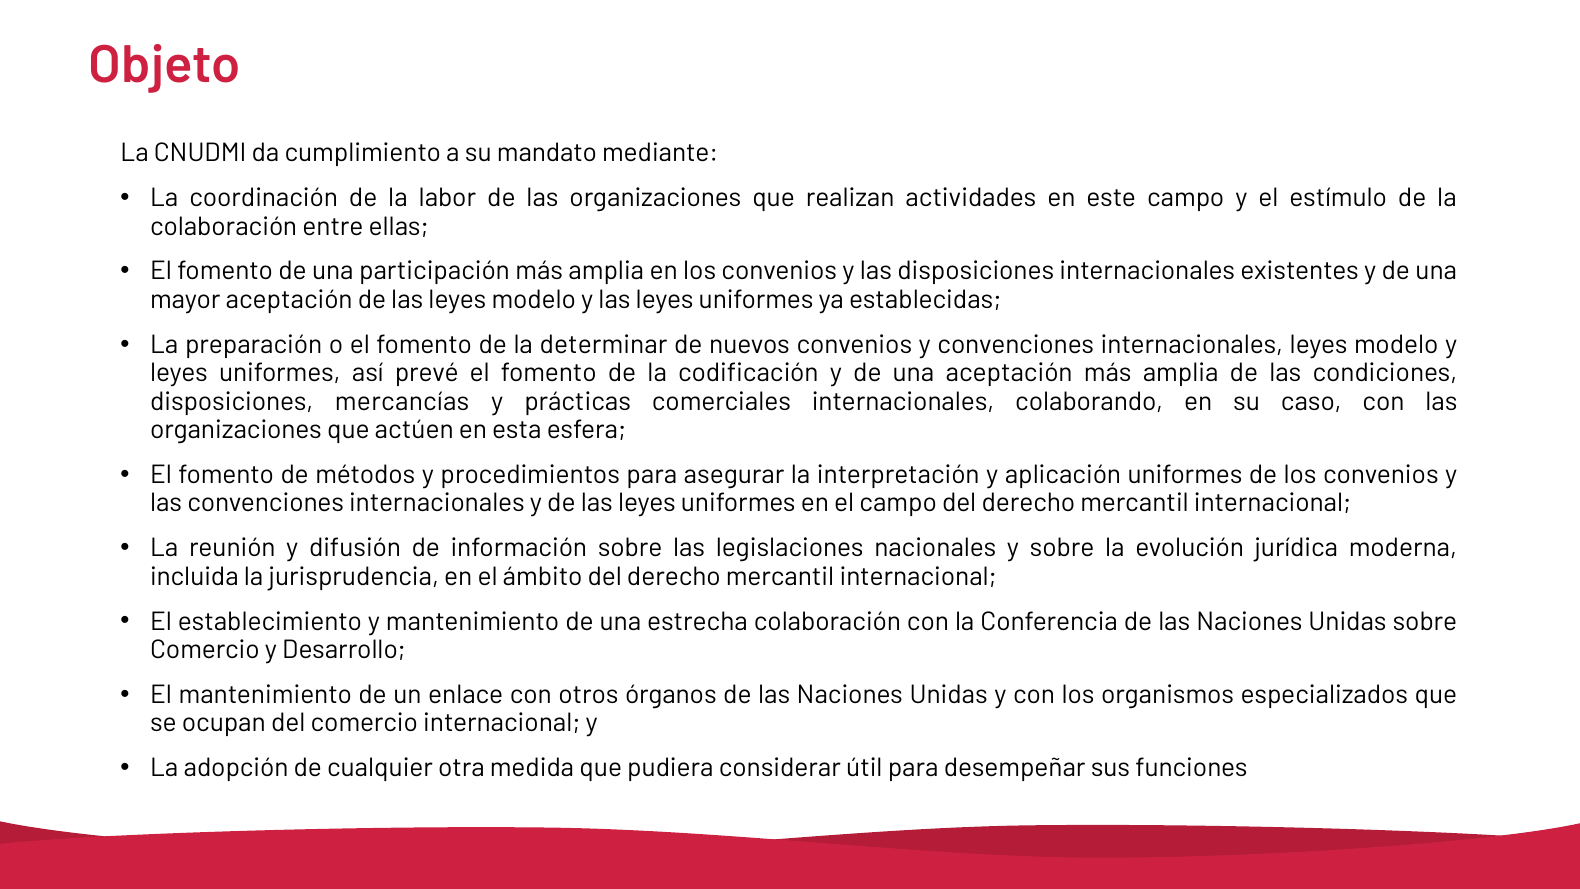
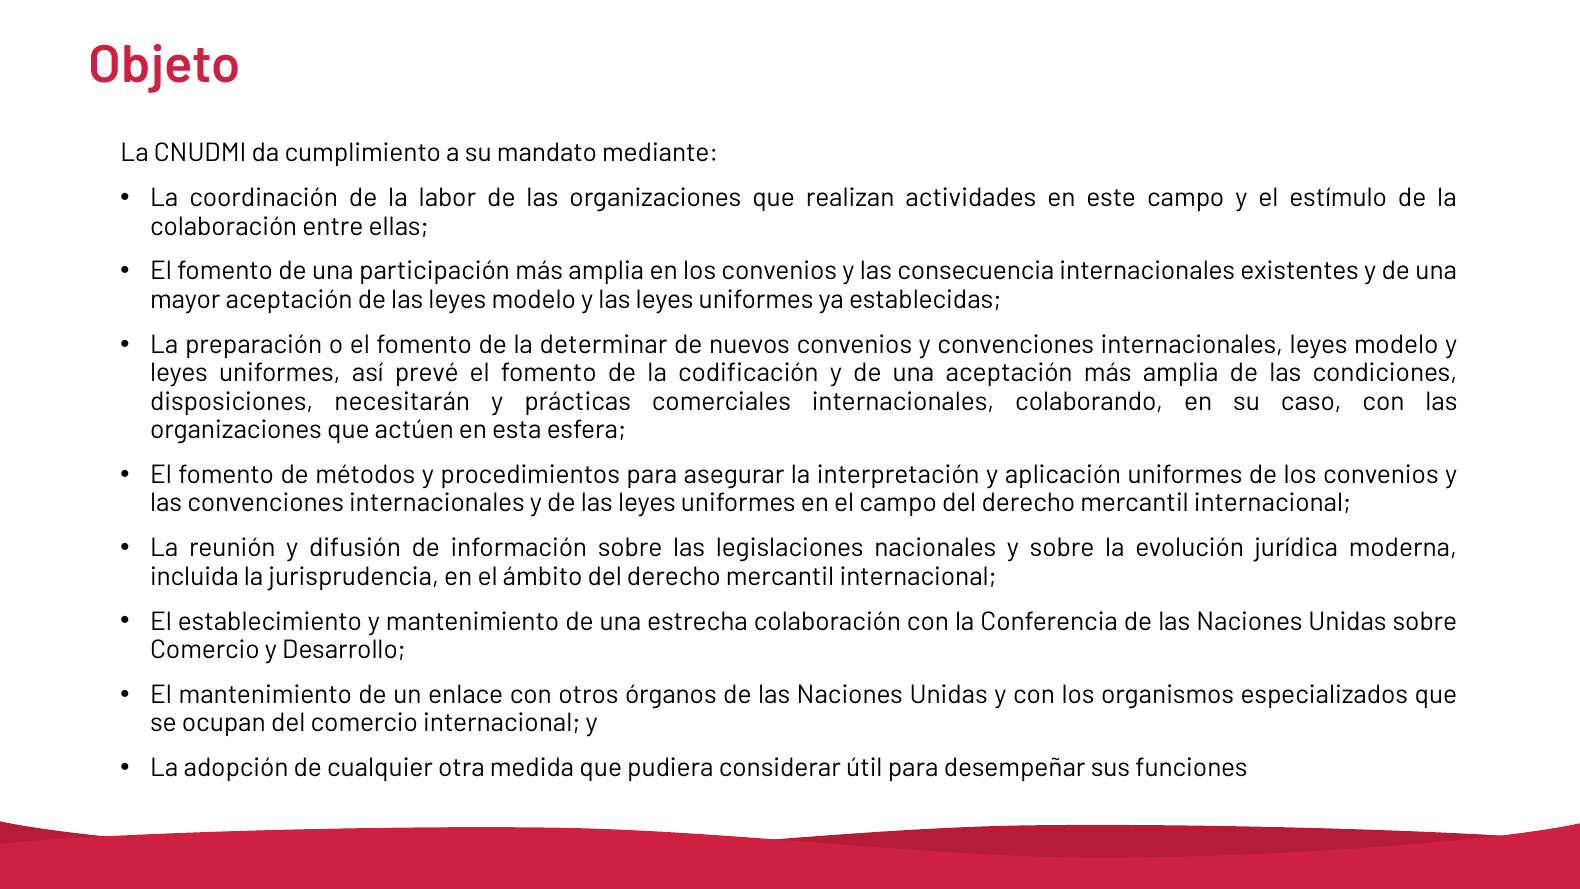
las disposiciones: disposiciones -> consecuencia
mercancías: mercancías -> necesitarán
